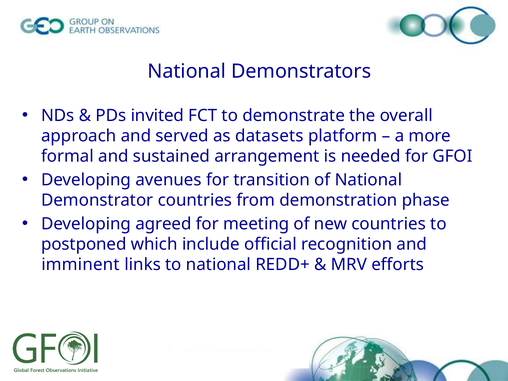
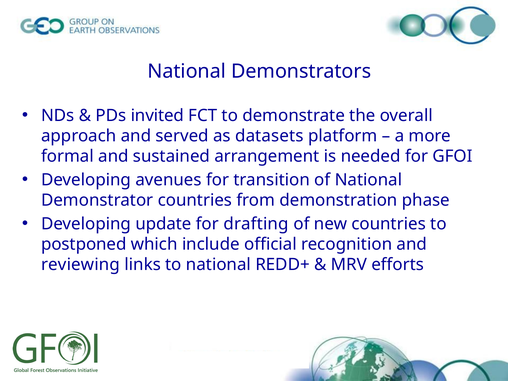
agreed: agreed -> update
meeting: meeting -> drafting
imminent: imminent -> reviewing
